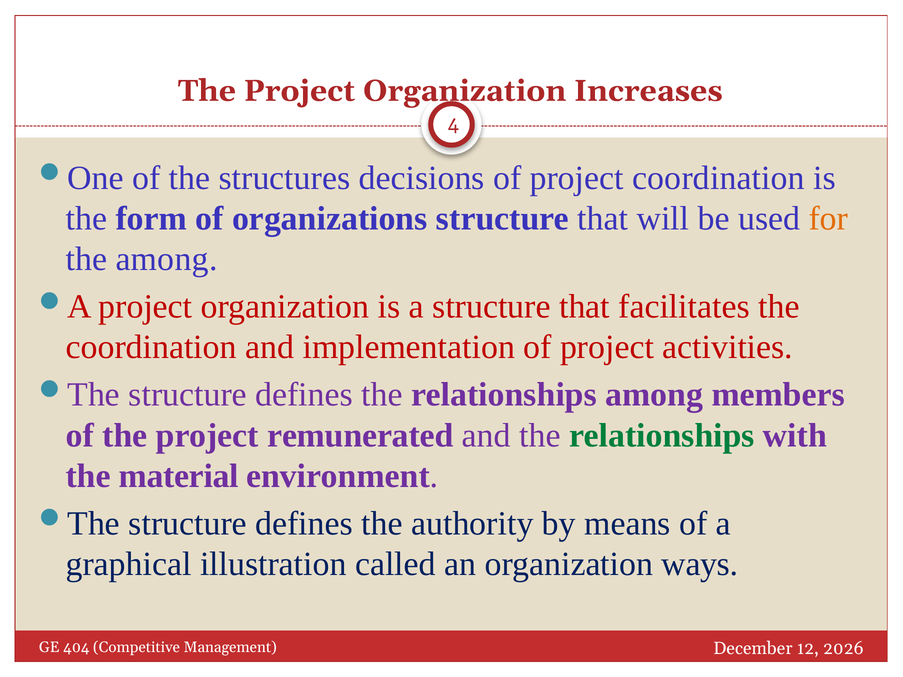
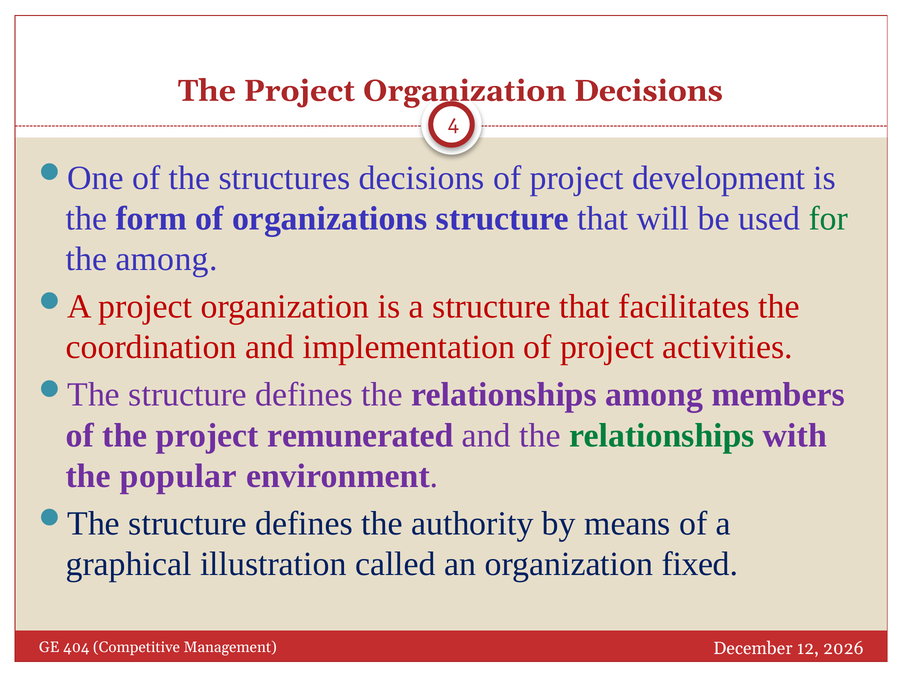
Organization Increases: Increases -> Decisions
project coordination: coordination -> development
for colour: orange -> green
material: material -> popular
ways: ways -> fixed
